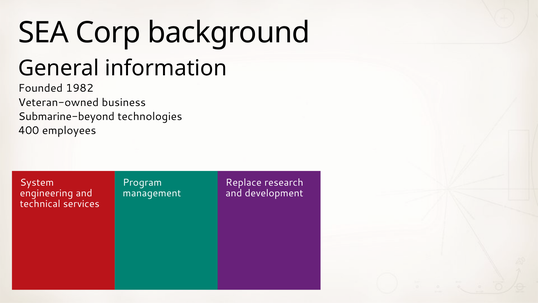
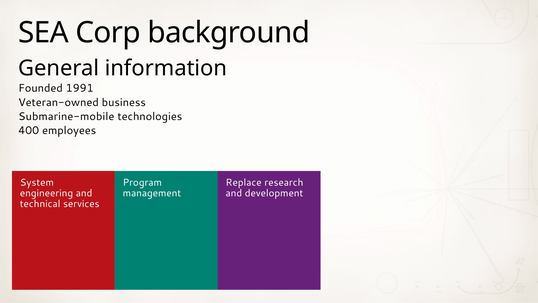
1982: 1982 -> 1991
Submarine-beyond: Submarine-beyond -> Submarine-mobile
